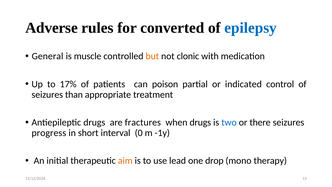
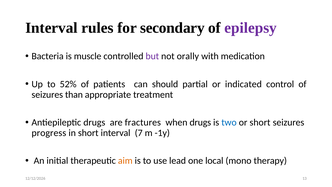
Adverse at (52, 28): Adverse -> Interval
converted: converted -> secondary
epilepsy colour: blue -> purple
General: General -> Bacteria
but colour: orange -> purple
clonic: clonic -> orally
17%: 17% -> 52%
poison: poison -> should
or there: there -> short
0: 0 -> 7
drop: drop -> local
